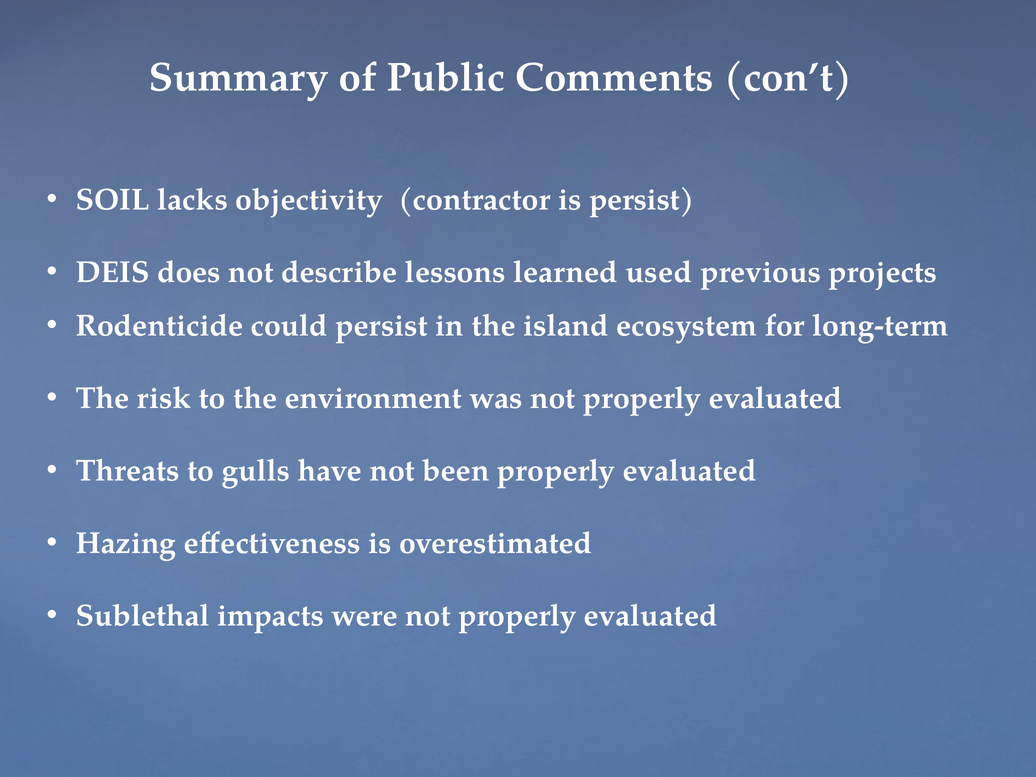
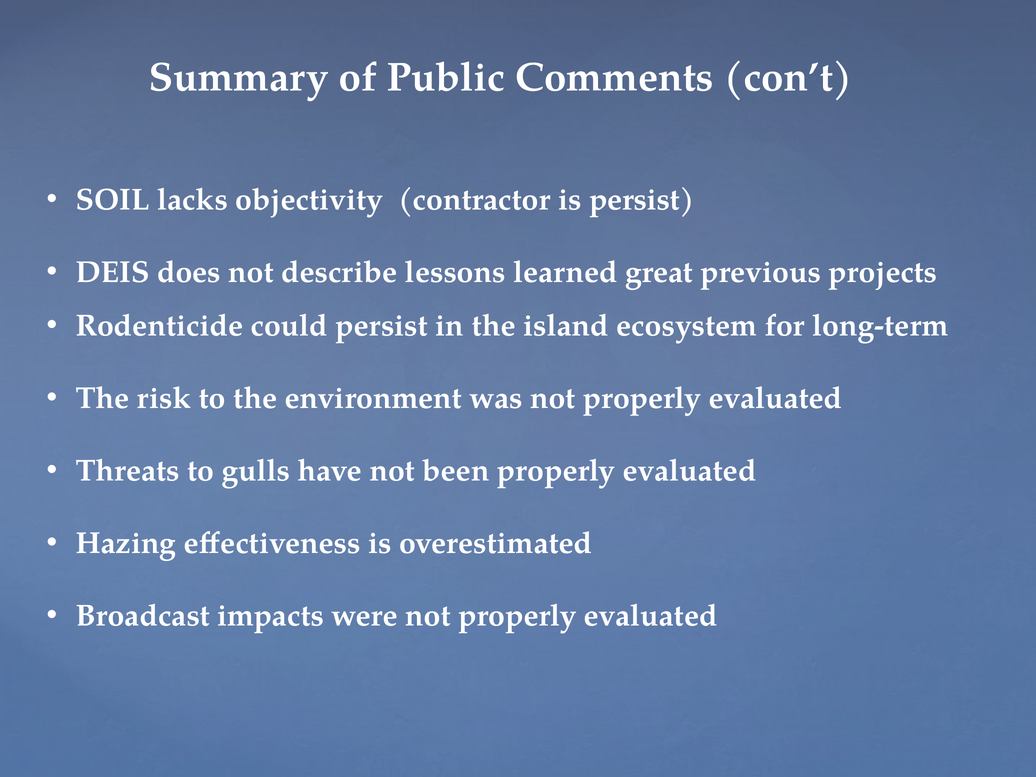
used: used -> great
Sublethal: Sublethal -> Broadcast
